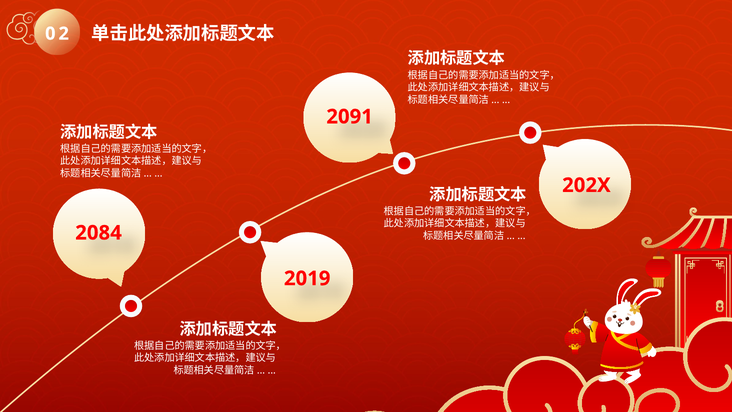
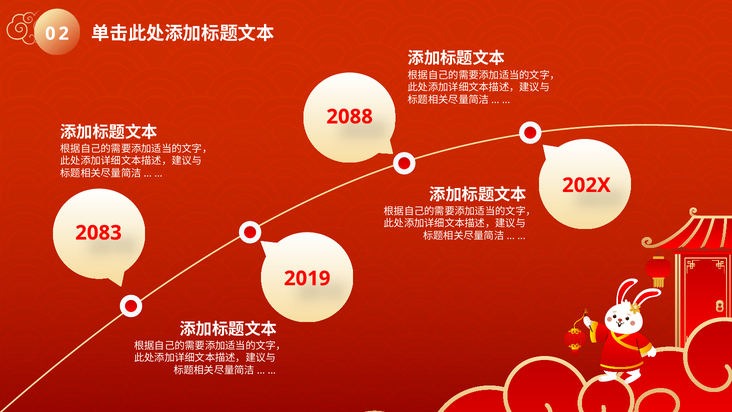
2091: 2091 -> 2088
2084: 2084 -> 2083
